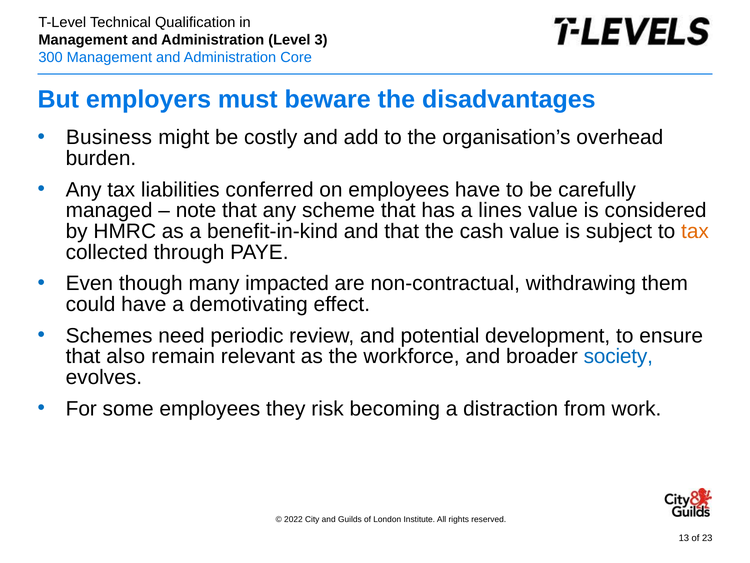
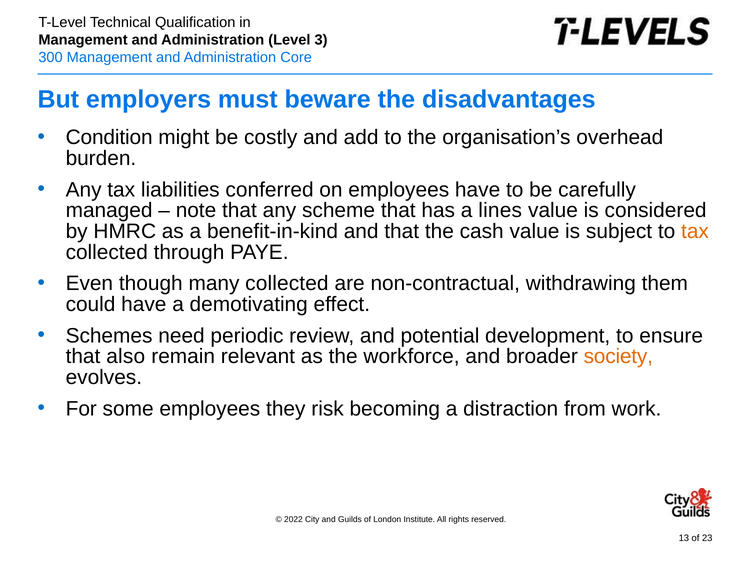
Business: Business -> Condition
many impacted: impacted -> collected
society colour: blue -> orange
